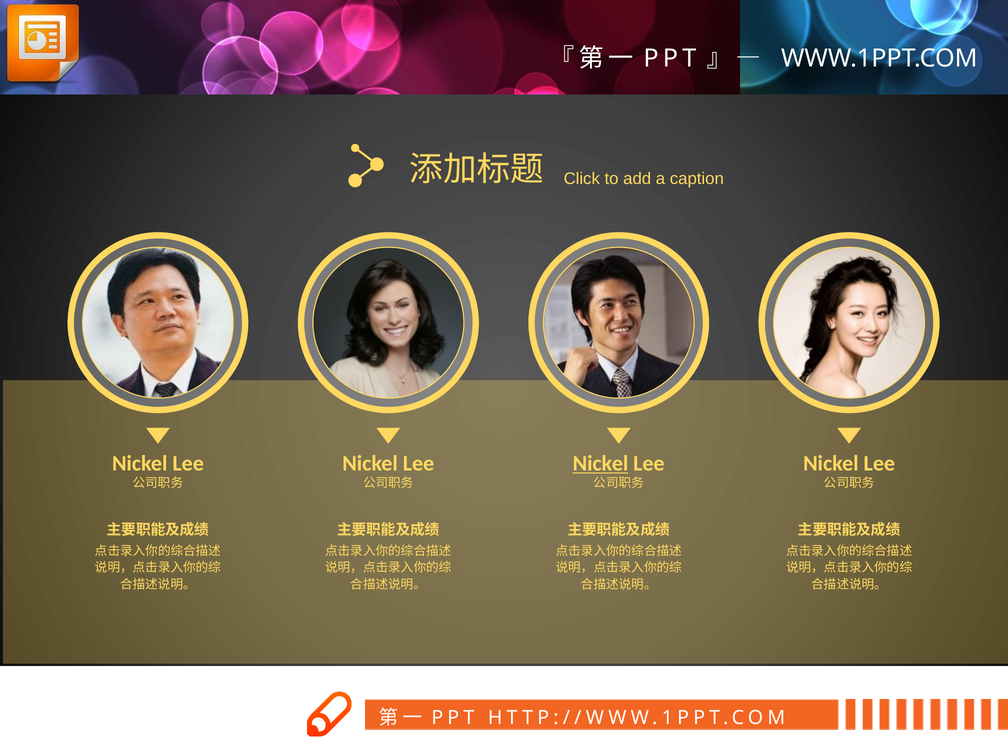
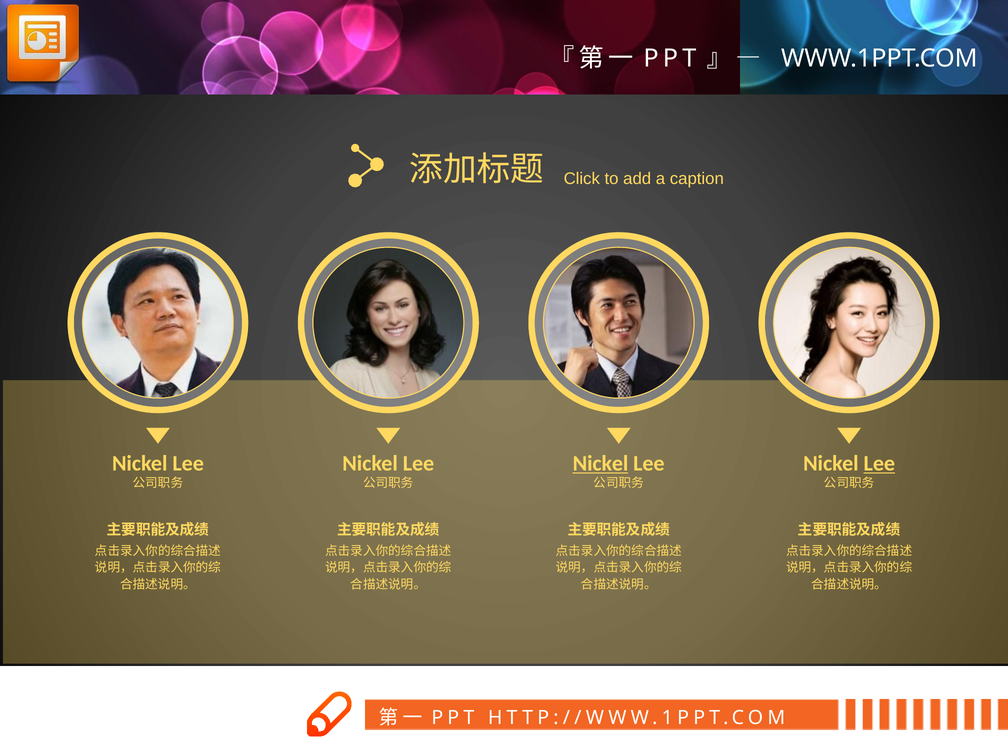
Lee at (879, 464) underline: none -> present
